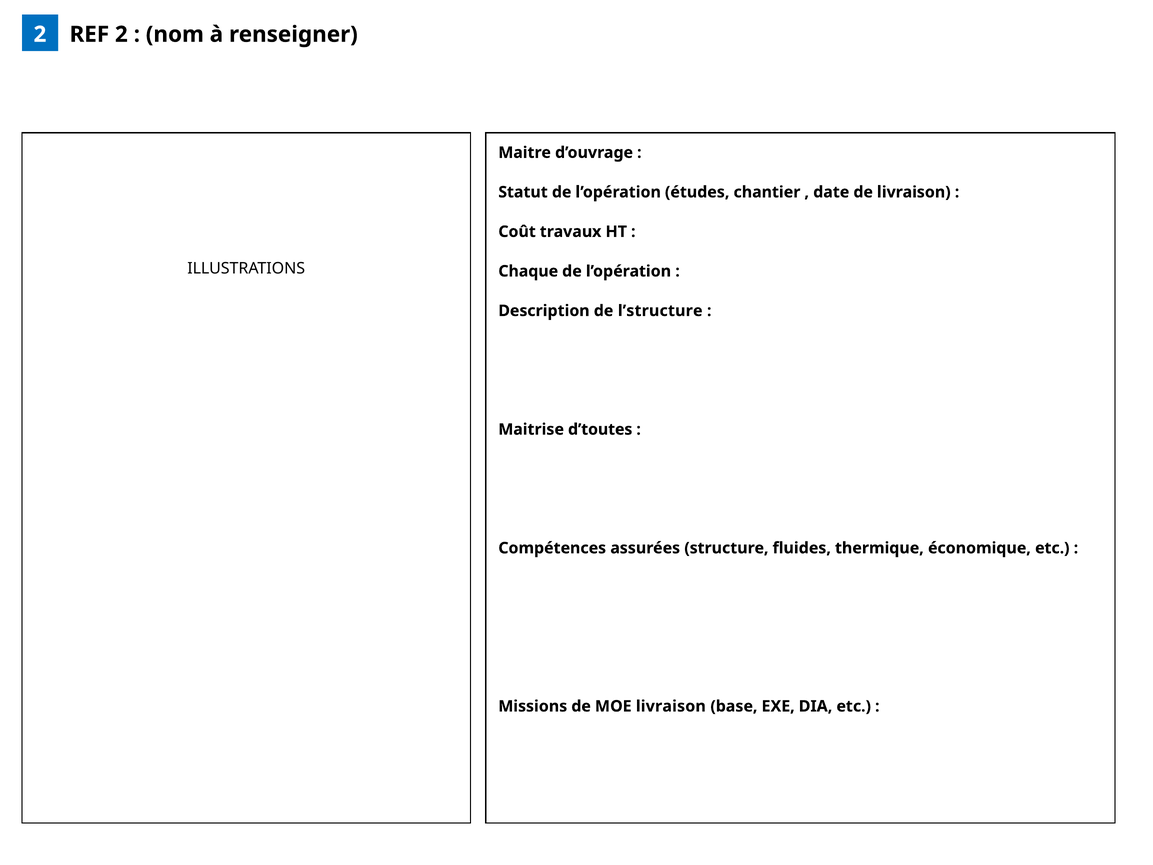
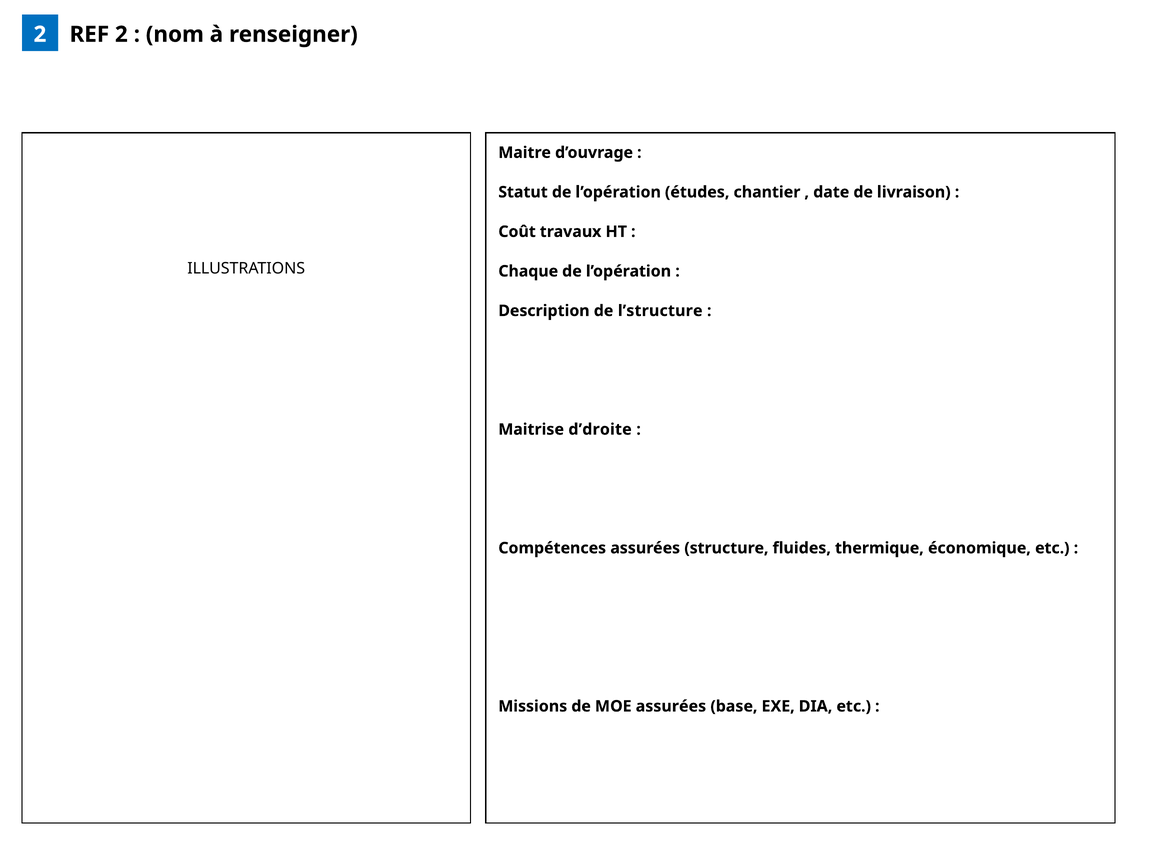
d’toutes: d’toutes -> d’droite
MOE livraison: livraison -> assurées
